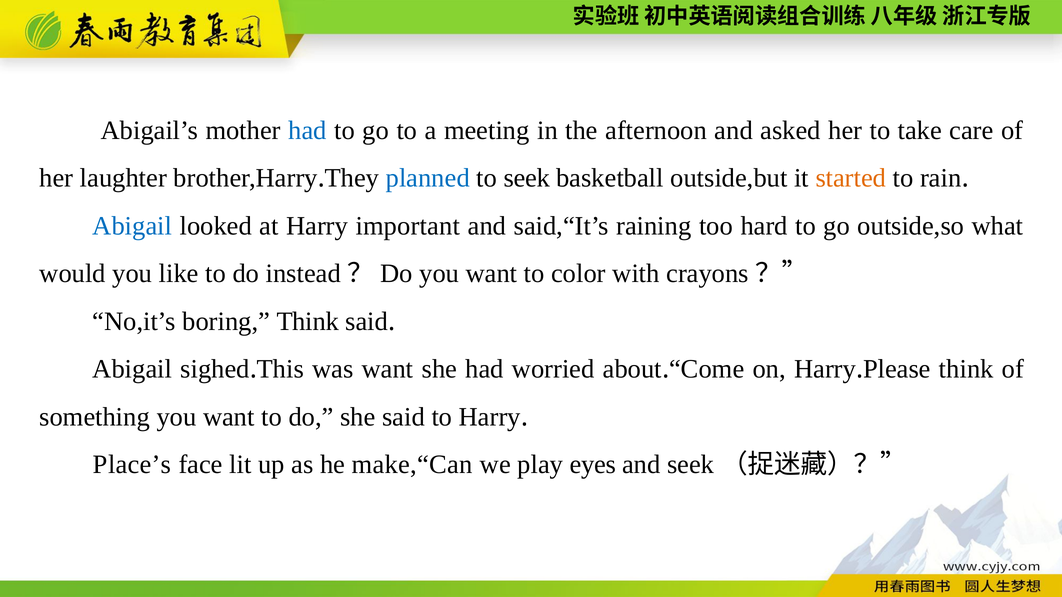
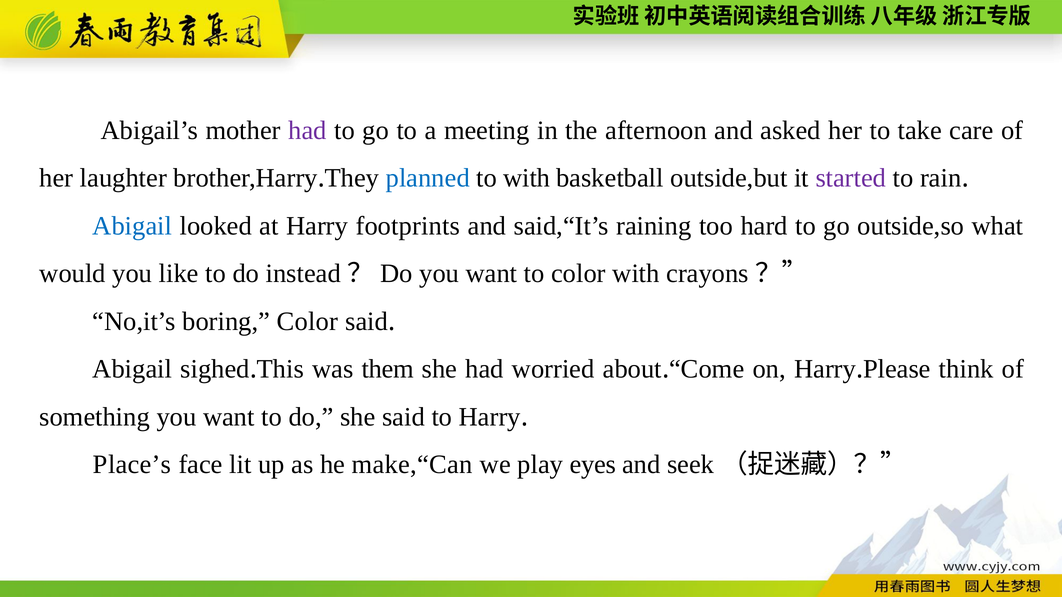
had at (307, 130) colour: blue -> purple
to seek: seek -> with
started colour: orange -> purple
important: important -> footprints
boring Think: Think -> Color
was want: want -> them
